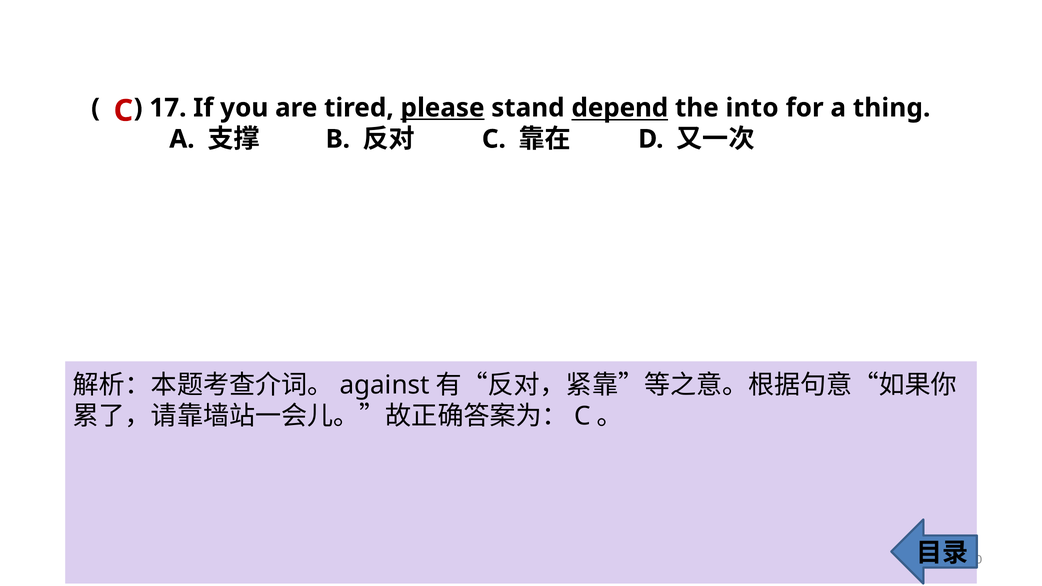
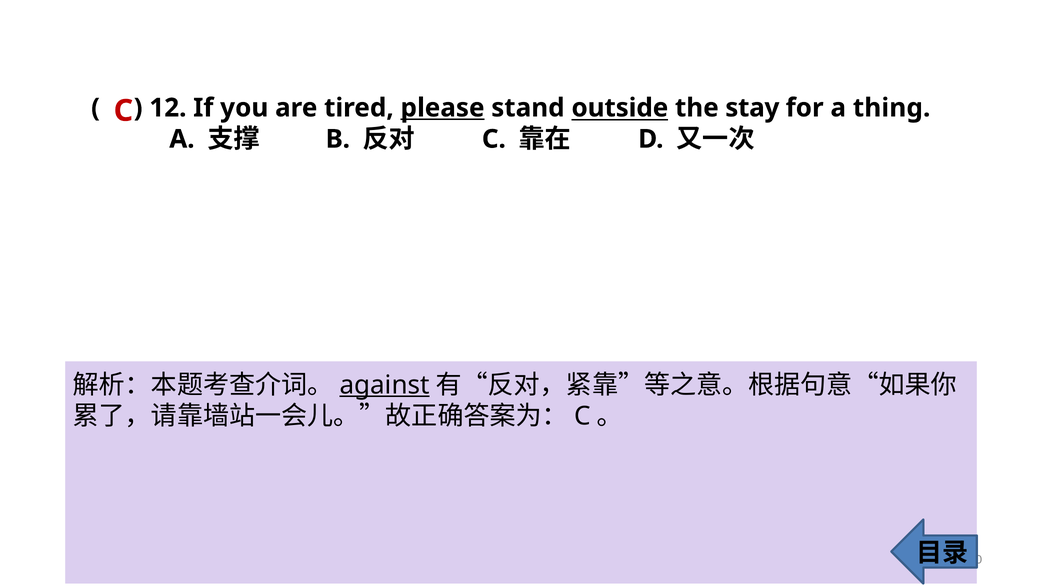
17: 17 -> 12
depend: depend -> outside
into: into -> stay
against underline: none -> present
